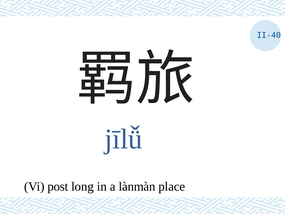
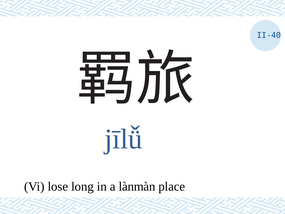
post: post -> lose
